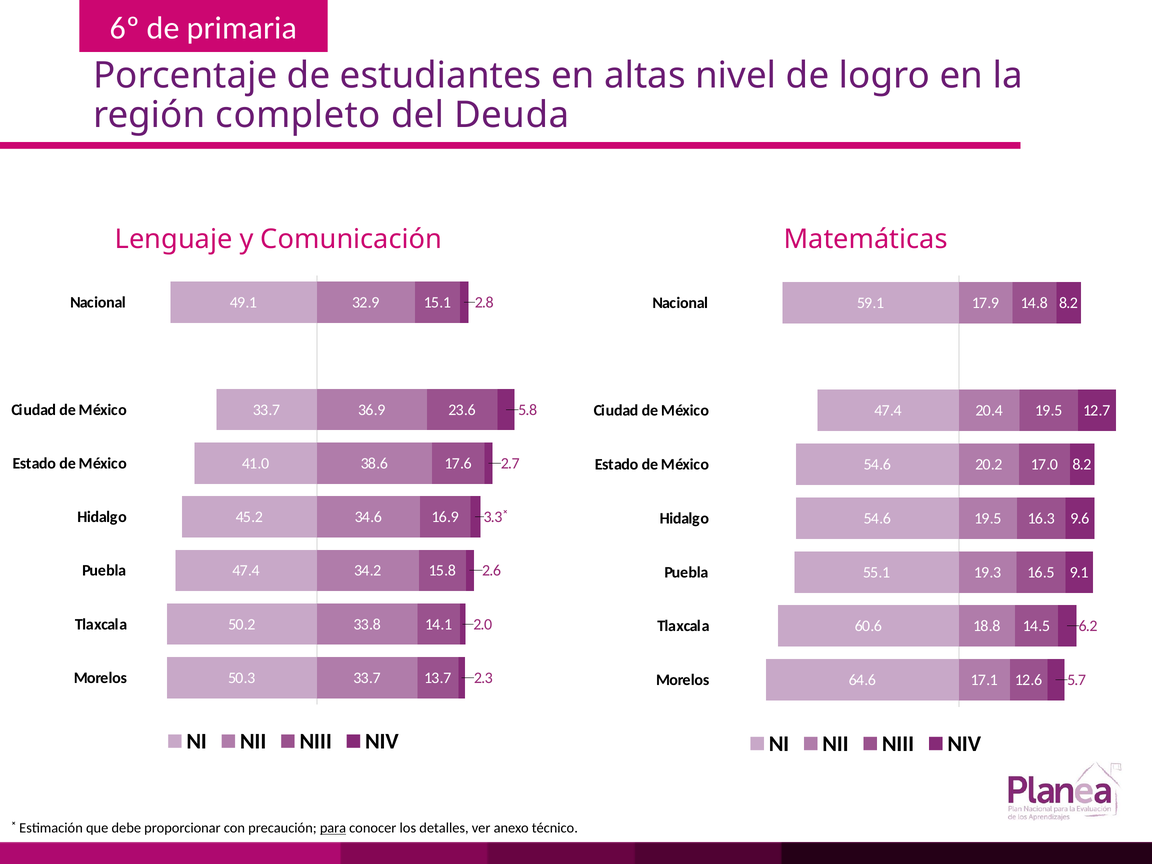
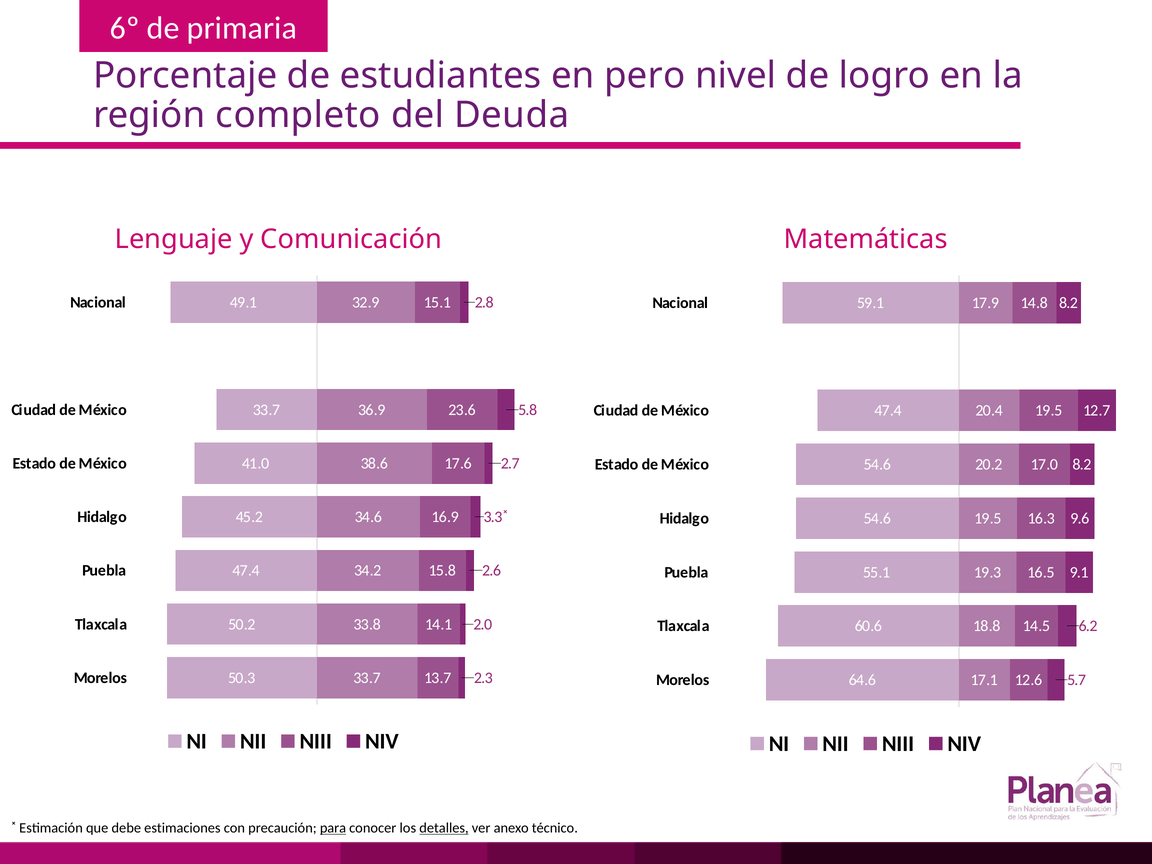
altas: altas -> pero
proporcionar: proporcionar -> estimaciones
detalles underline: none -> present
